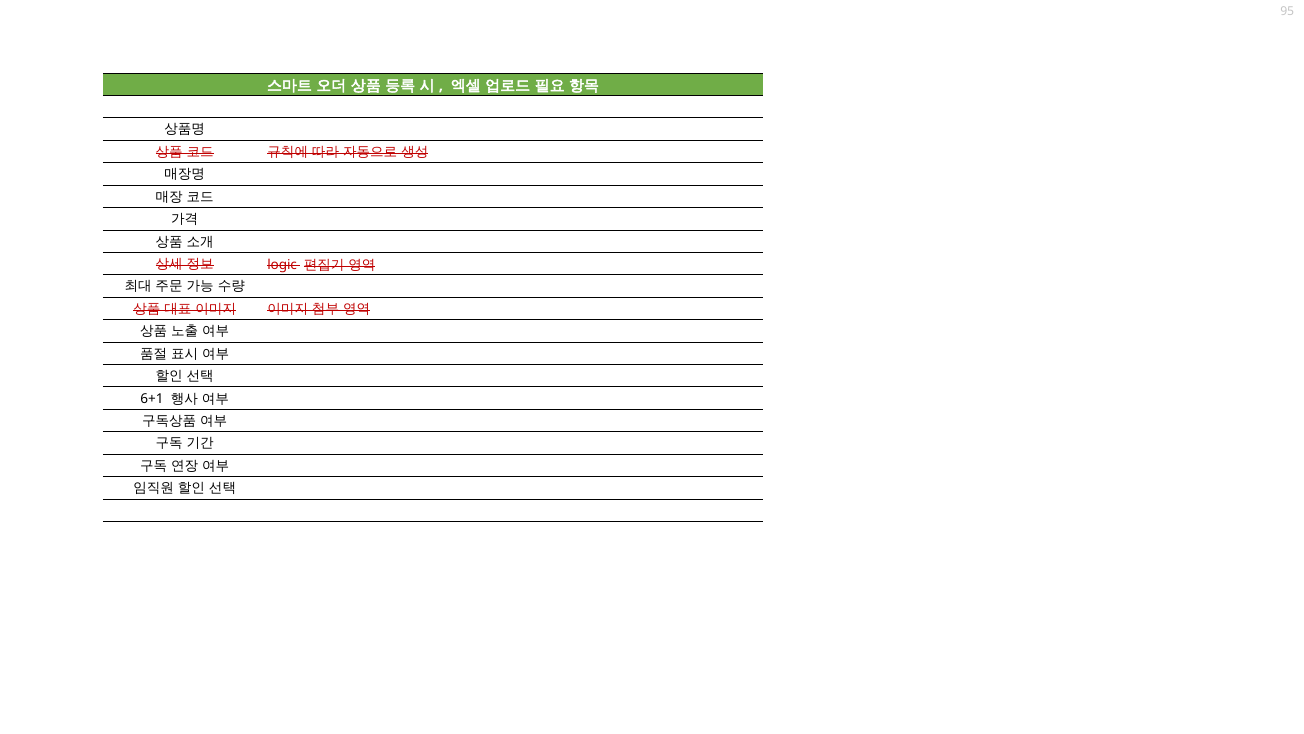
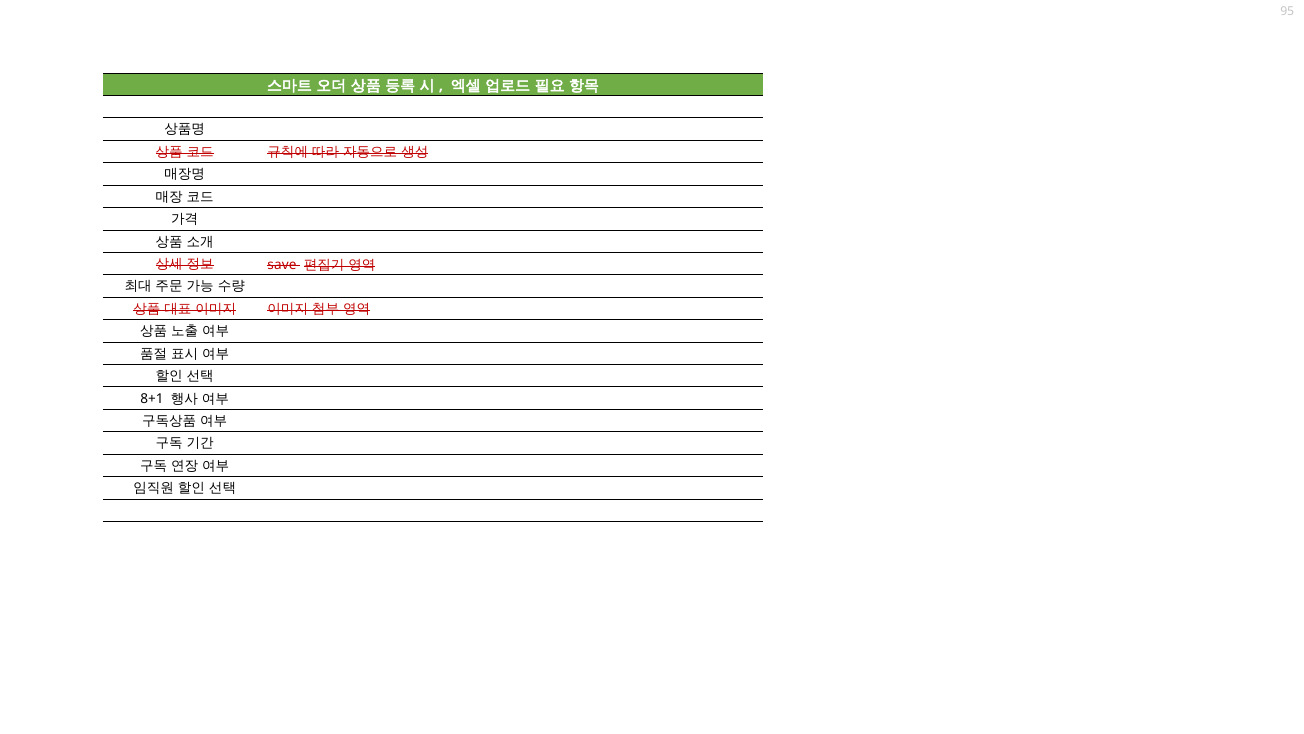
logic: logic -> save
6+1: 6+1 -> 8+1
